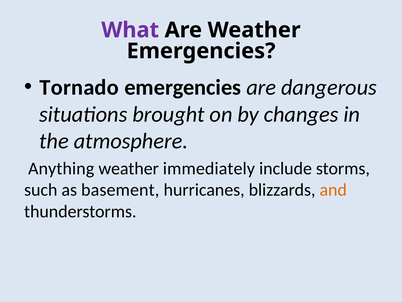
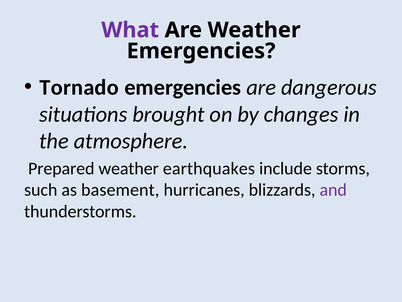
Anything: Anything -> Prepared
immediately: immediately -> earthquakes
and colour: orange -> purple
